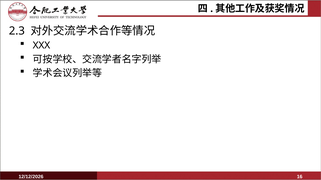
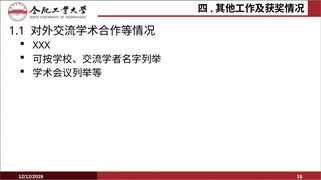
2.3: 2.3 -> 1.1
